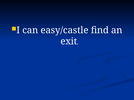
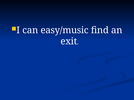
easy/castle: easy/castle -> easy/music
